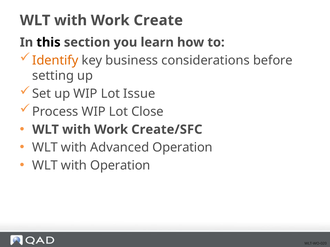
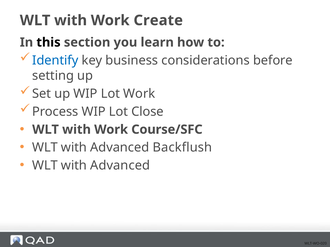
Identify colour: orange -> blue
Lot Issue: Issue -> Work
Create/SFC: Create/SFC -> Course/SFC
Advanced Operation: Operation -> Backflush
Operation at (120, 166): Operation -> Advanced
